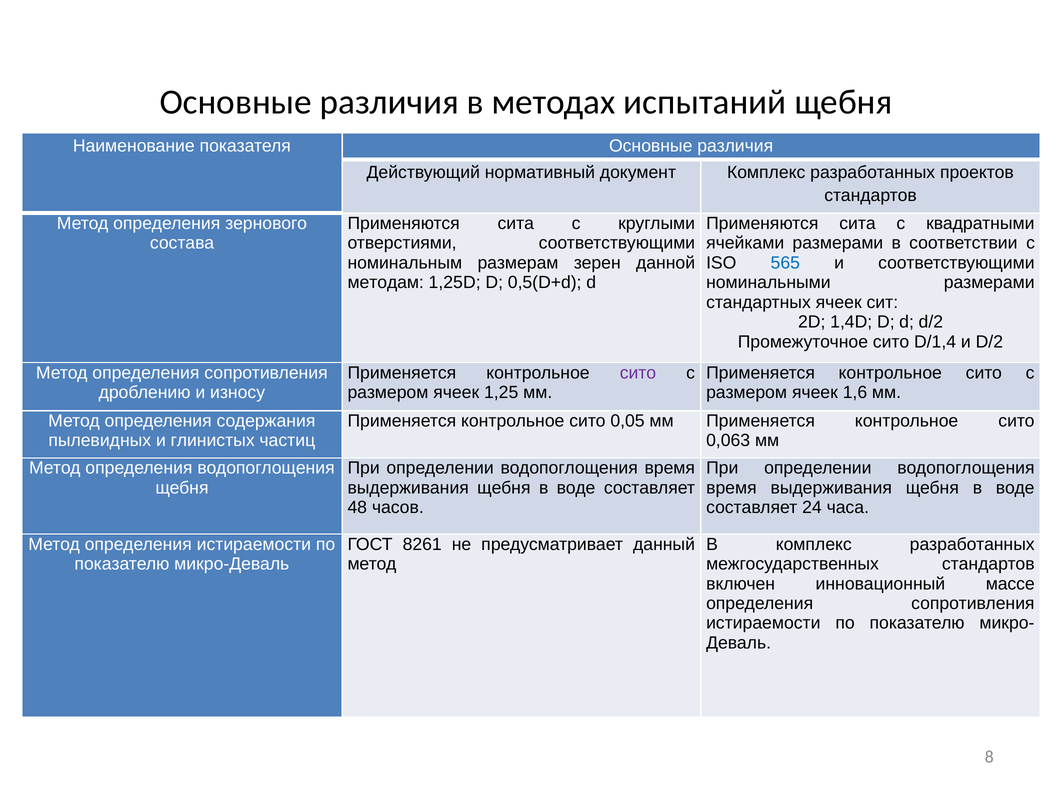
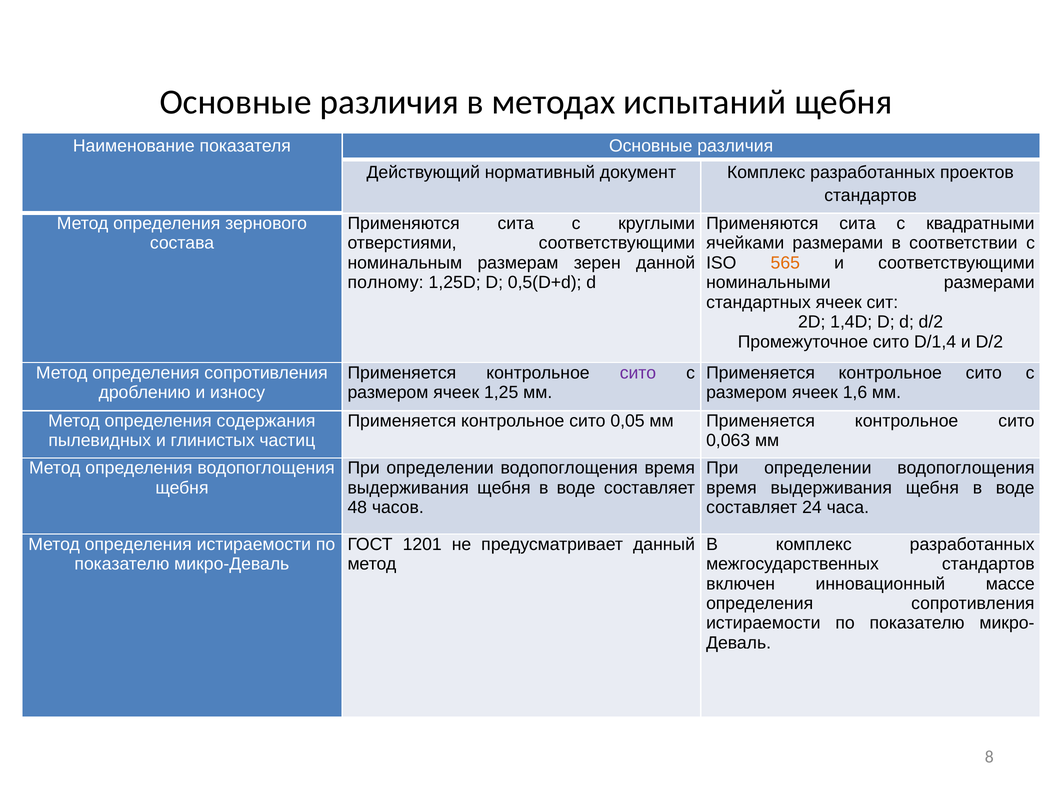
565 colour: blue -> orange
методам: методам -> полному
8261: 8261 -> 1201
